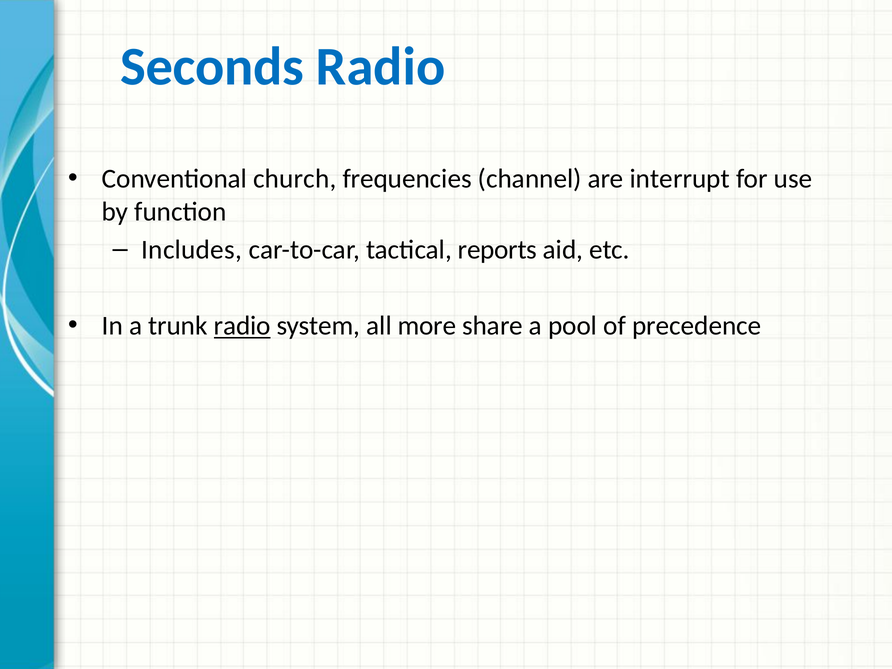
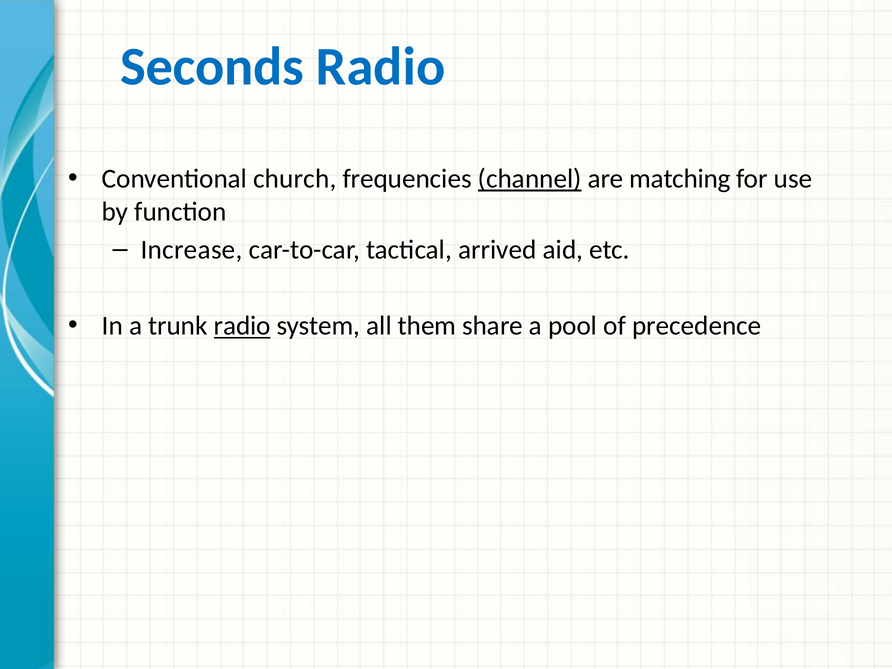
channel underline: none -> present
interrupt: interrupt -> matching
Includes: Includes -> Increase
reports: reports -> arrived
more: more -> them
